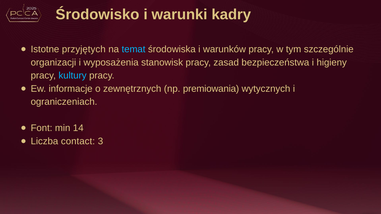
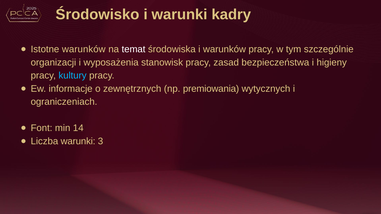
Istotne przyjętych: przyjętych -> warunków
temat colour: light blue -> white
Liczba contact: contact -> warunki
